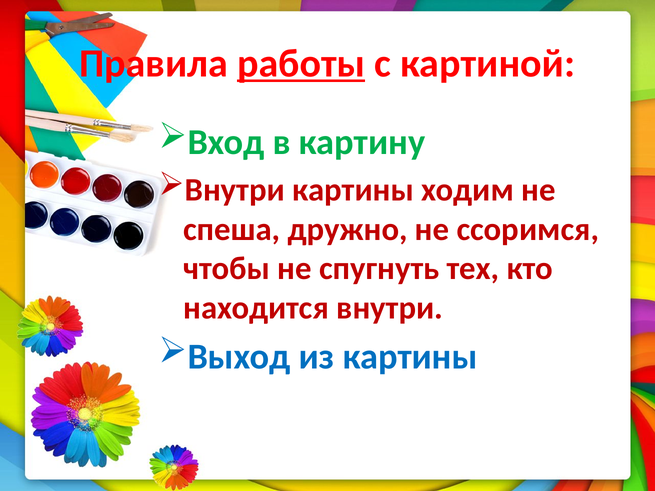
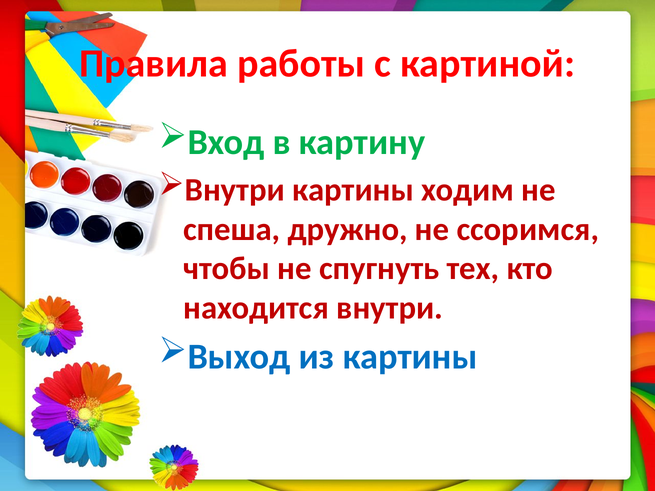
работы underline: present -> none
